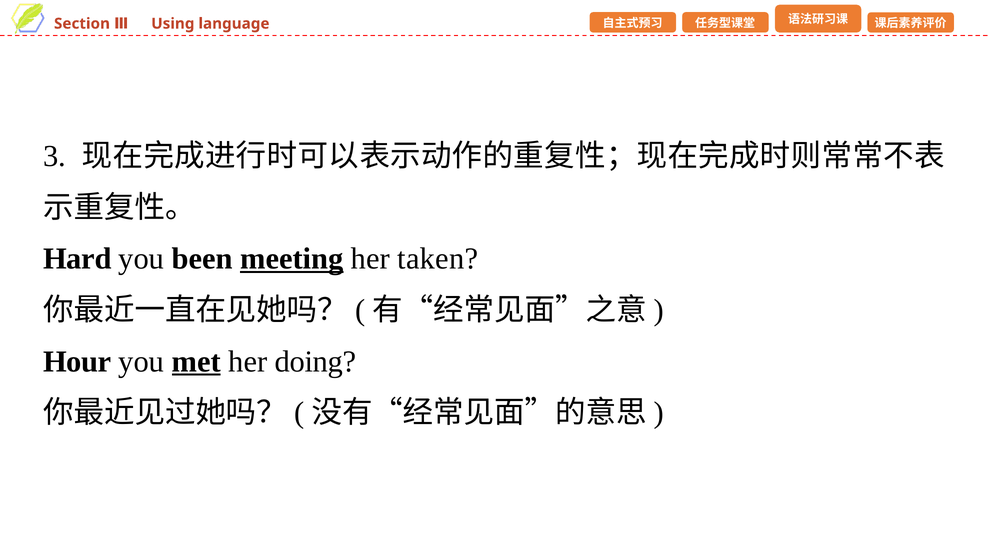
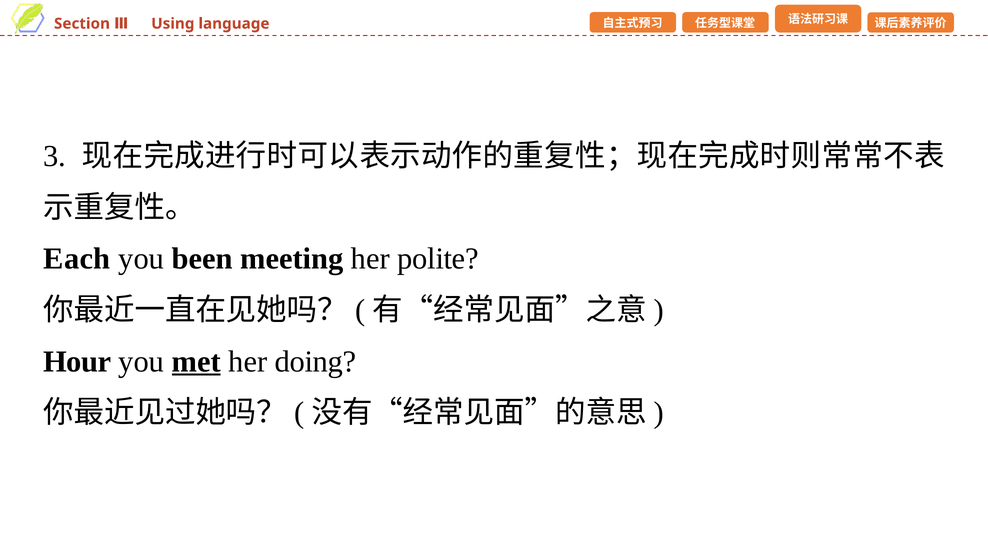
Hard: Hard -> Each
meeting underline: present -> none
taken: taken -> polite
